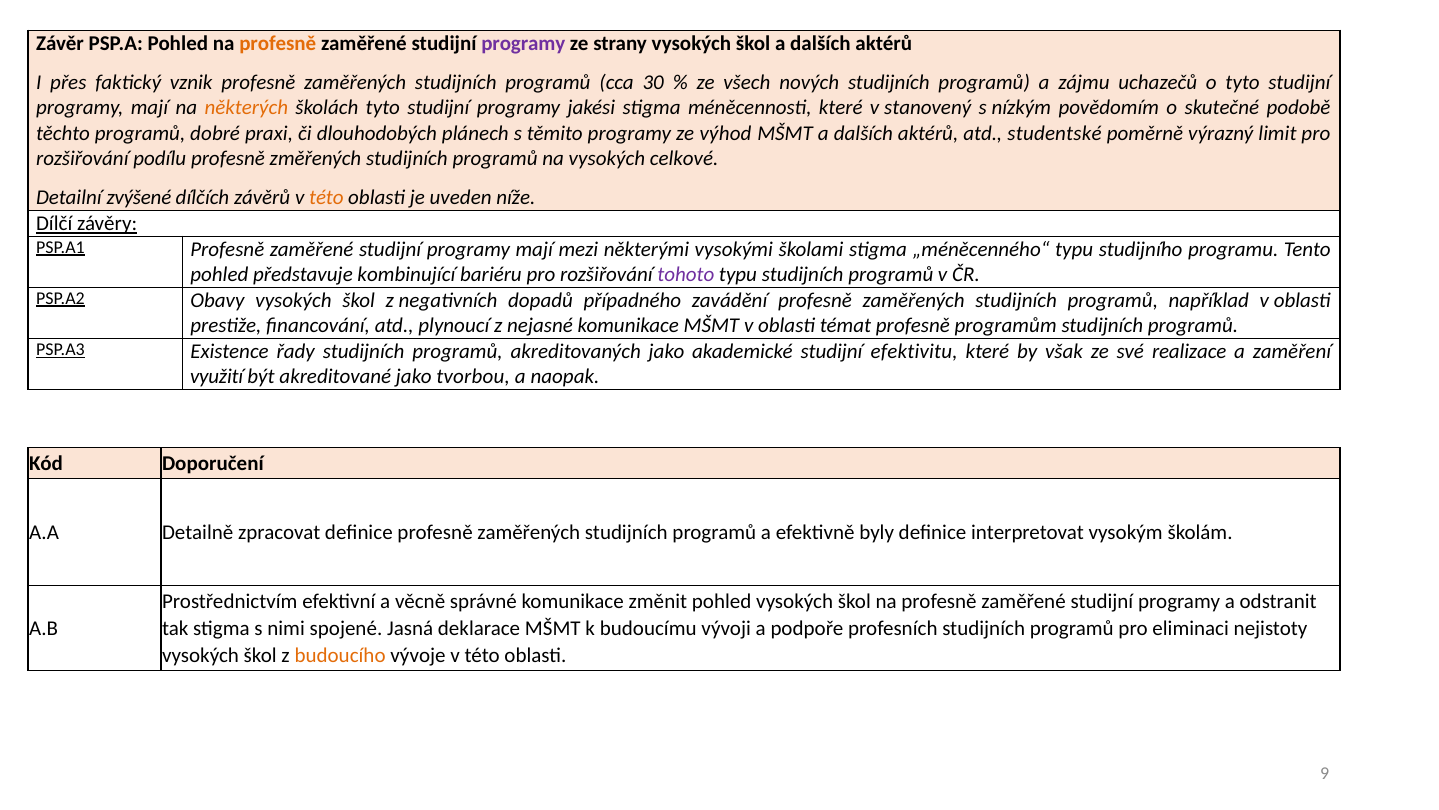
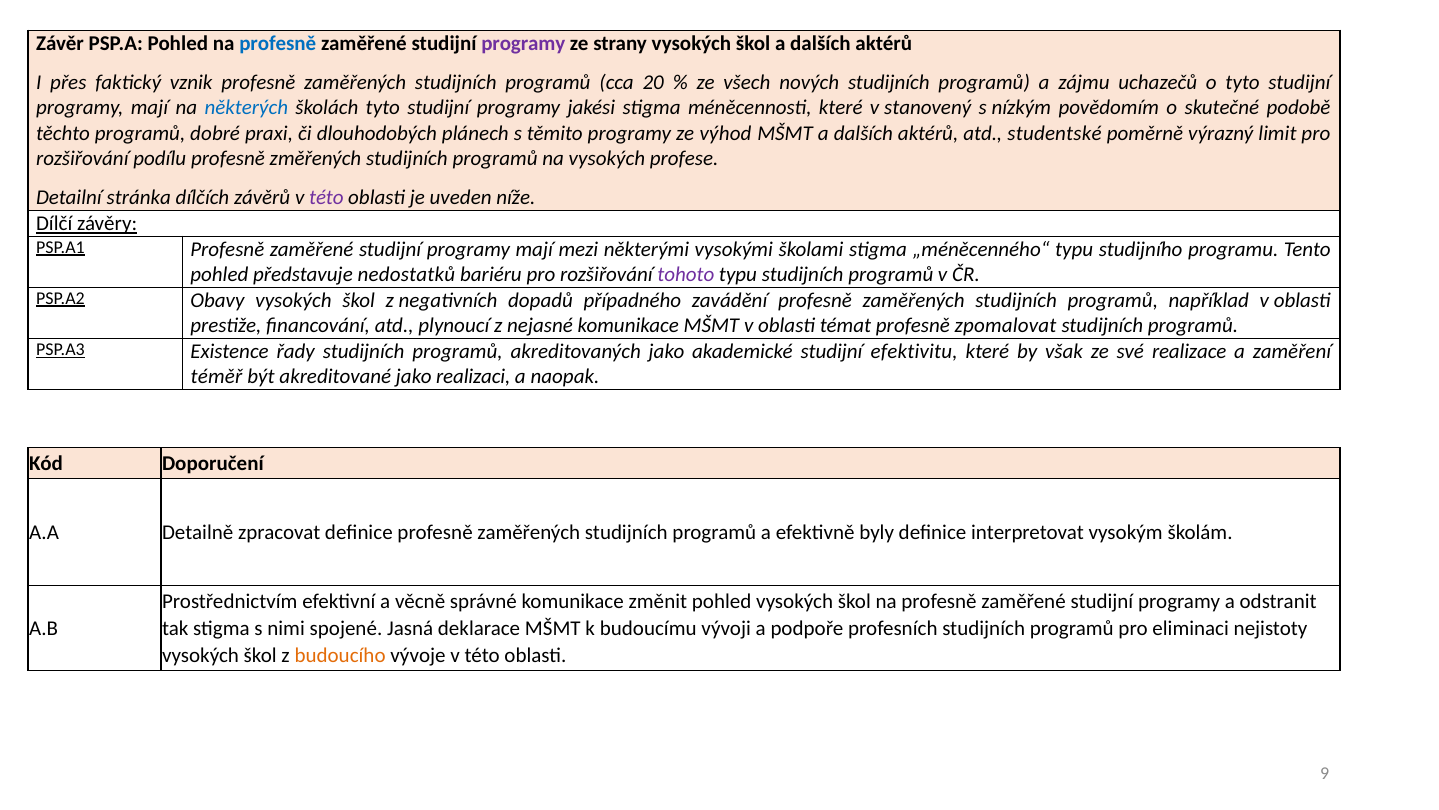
profesně at (278, 43) colour: orange -> blue
30: 30 -> 20
některých colour: orange -> blue
celkové: celkové -> profese
zvýšené: zvýšené -> stránka
této at (326, 198) colour: orange -> purple
kombinující: kombinující -> nedostatků
programům: programům -> zpomalovat
využití: využití -> téměř
tvorbou: tvorbou -> realizaci
